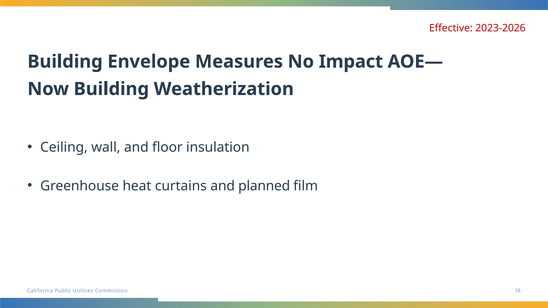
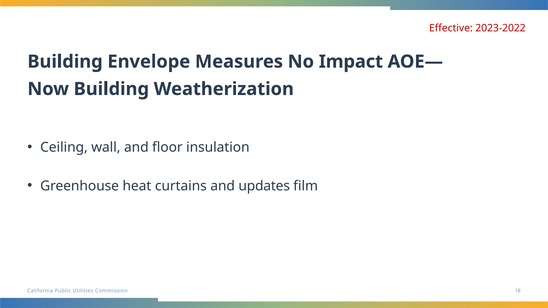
2023-2026: 2023-2026 -> 2023-2022
planned: planned -> updates
